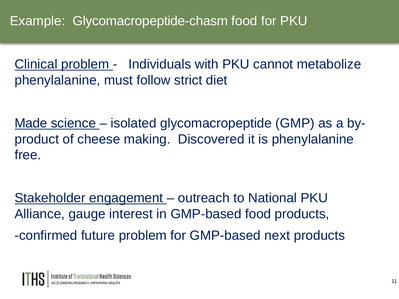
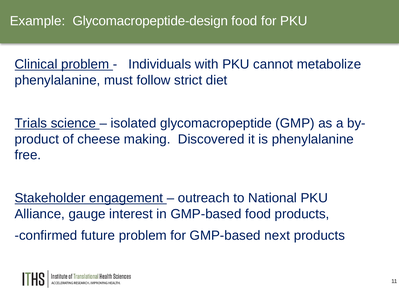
Glycomacropeptide-chasm: Glycomacropeptide-chasm -> Glycomacropeptide-design
Made: Made -> Trials
